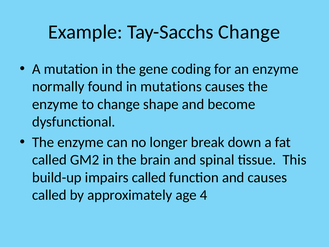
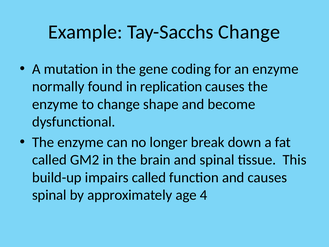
mutations: mutations -> replication
called at (49, 195): called -> spinal
